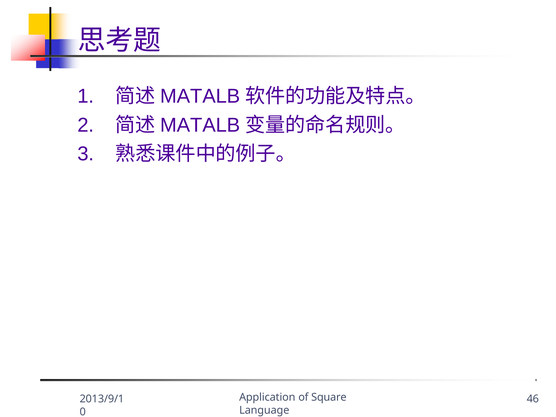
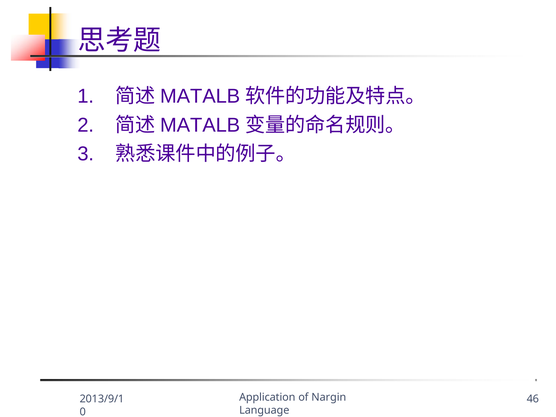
Square: Square -> Nargin
